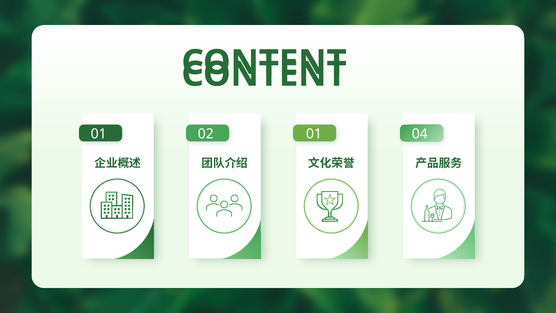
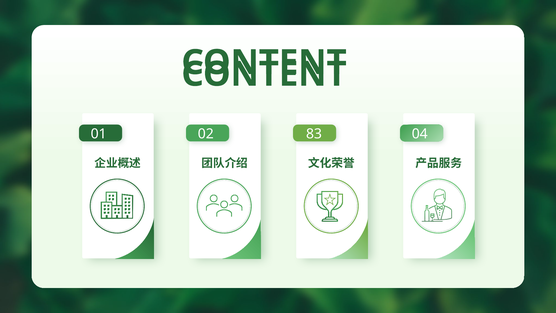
02 01: 01 -> 83
